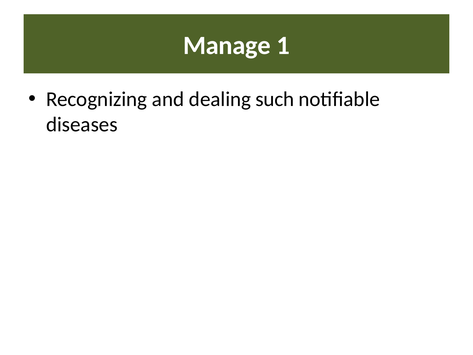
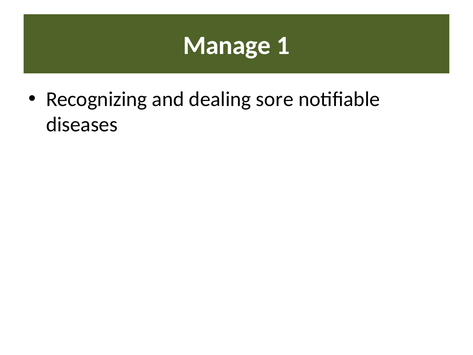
such: such -> sore
